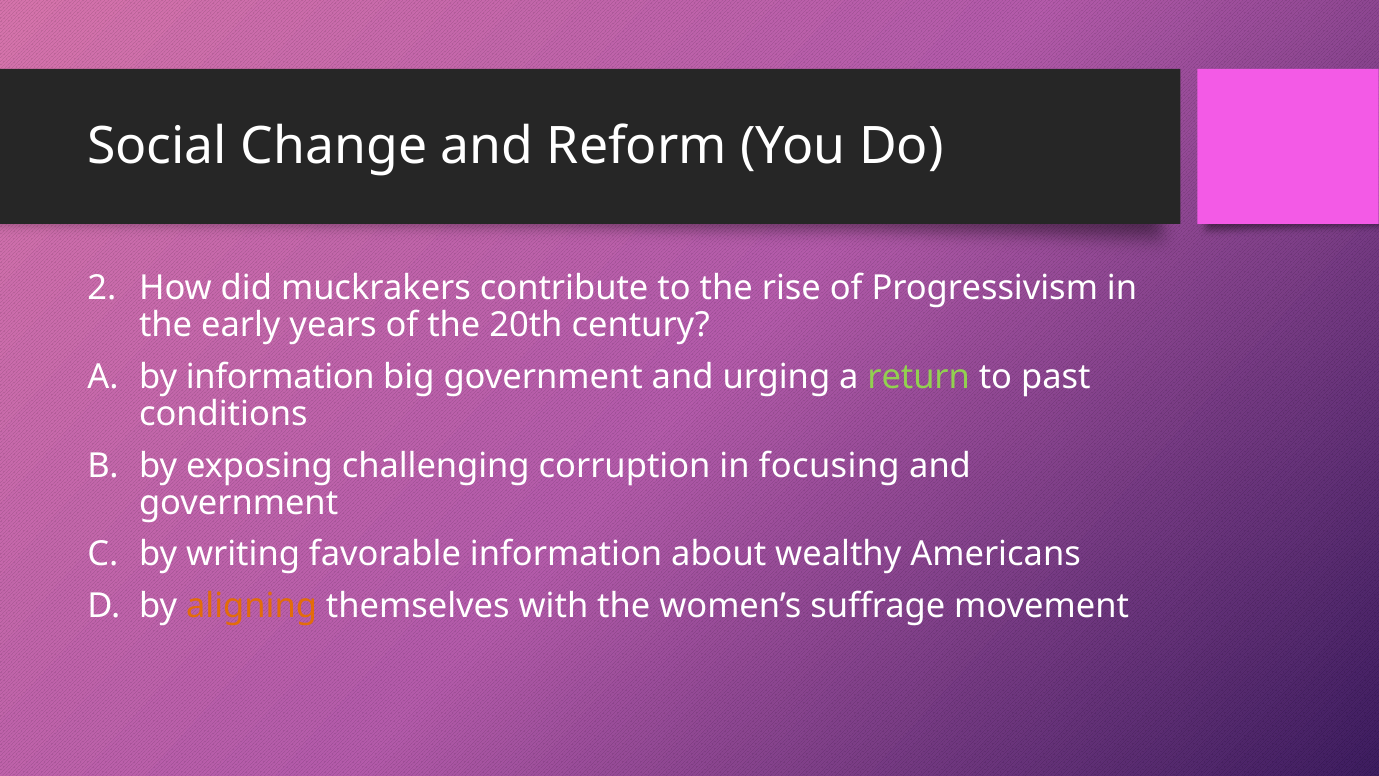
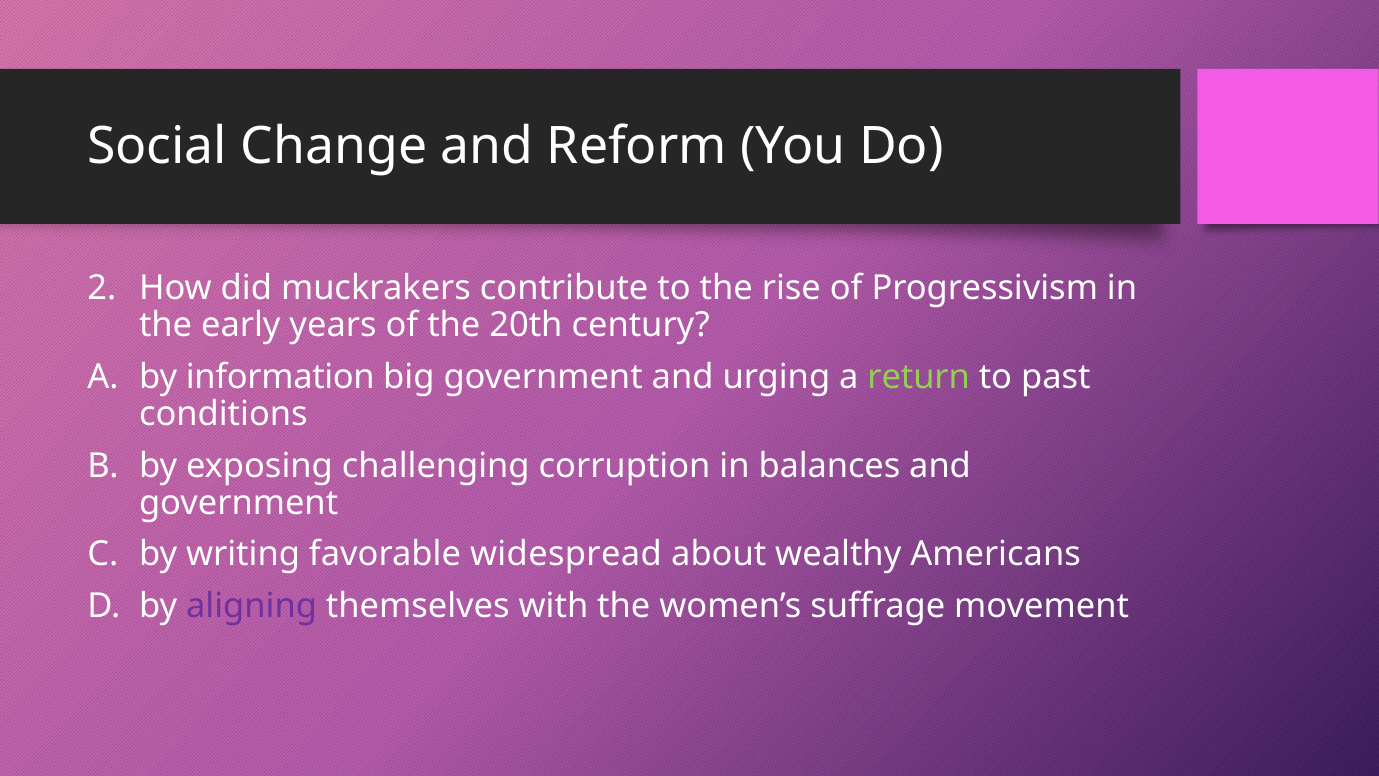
focusing: focusing -> balances
favorable information: information -> widespread
aligning colour: orange -> purple
